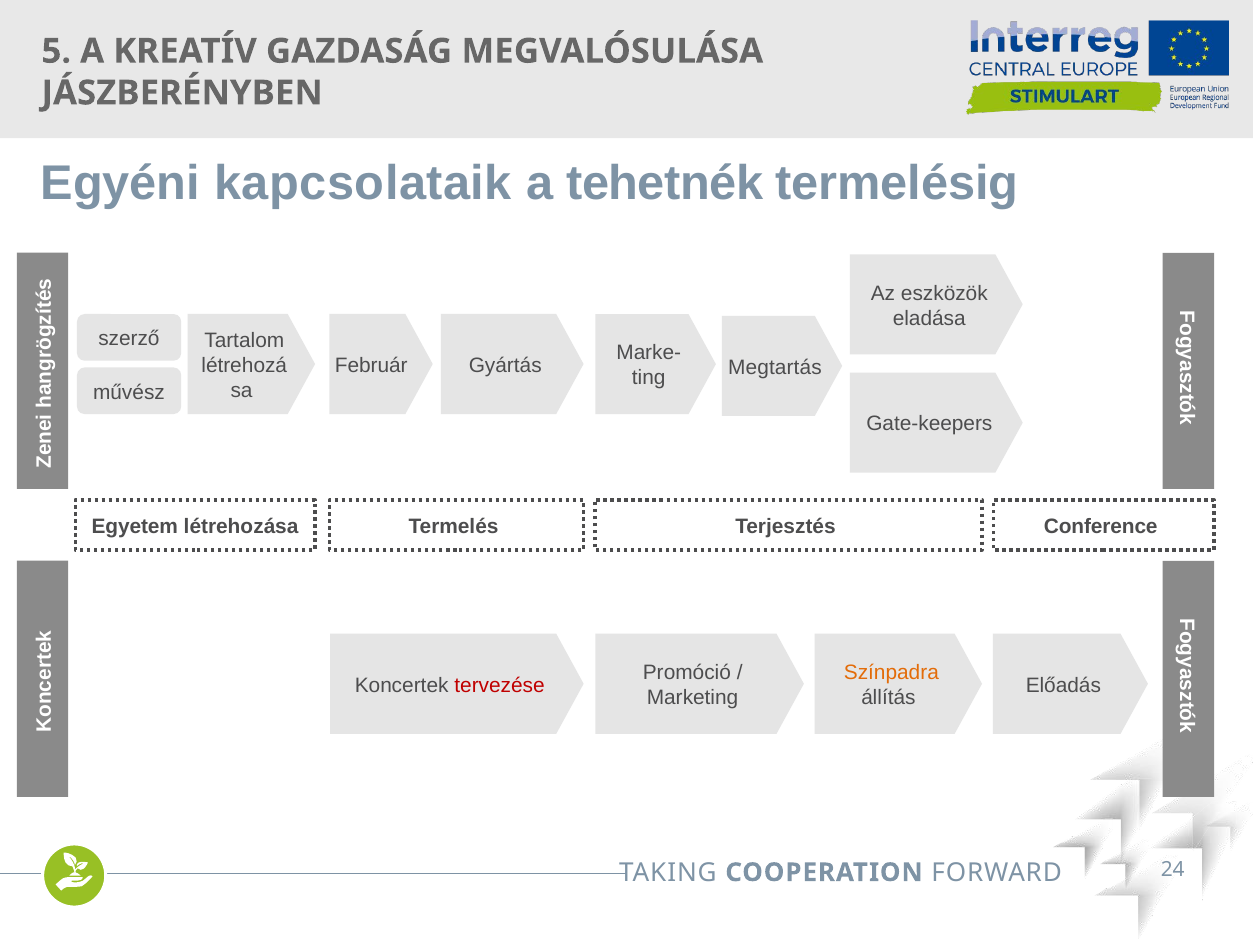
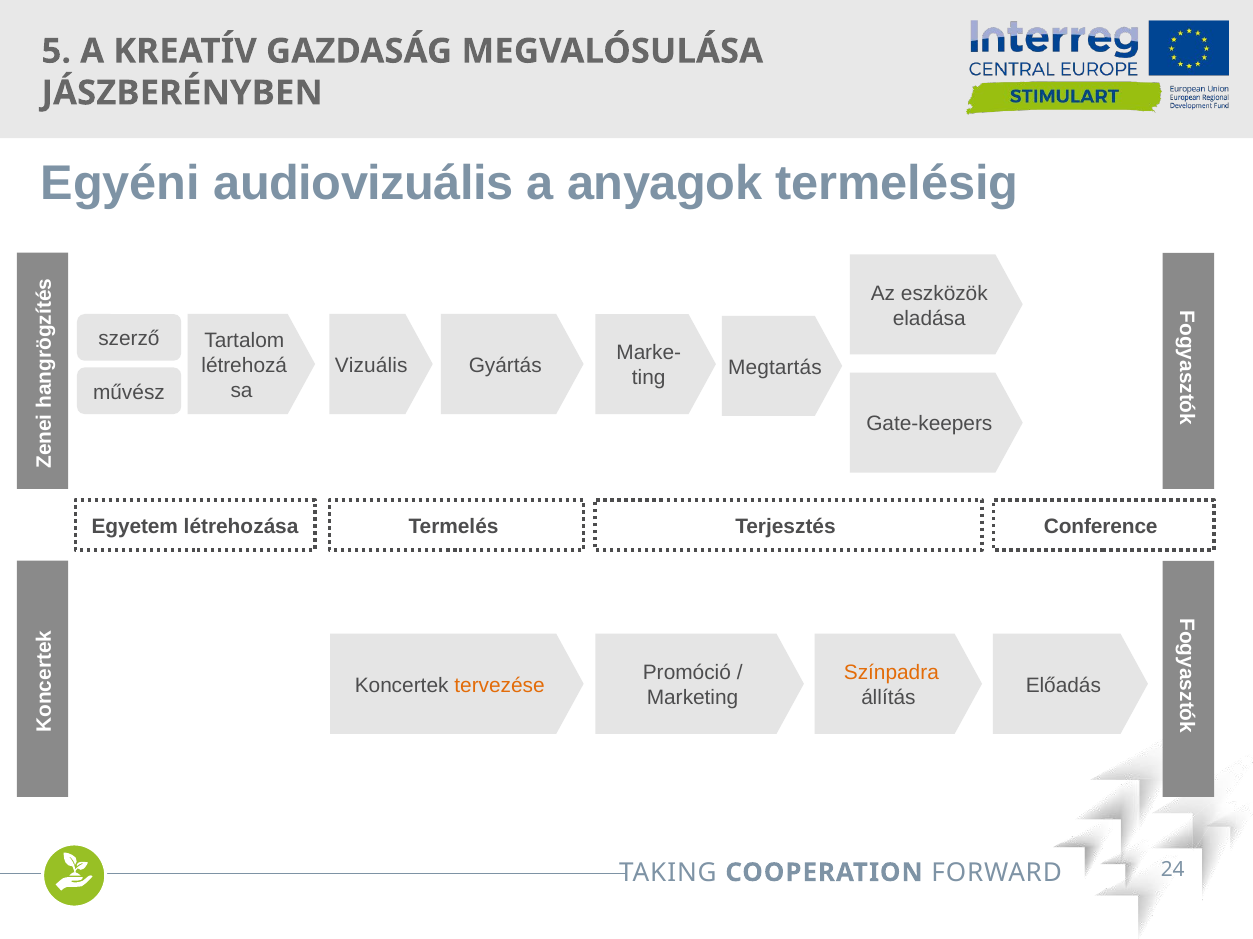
kapcsolataik: kapcsolataik -> audiovizuális
tehetnék: tehetnék -> anyagok
Február: Február -> Vizuális
tervezése colour: red -> orange
